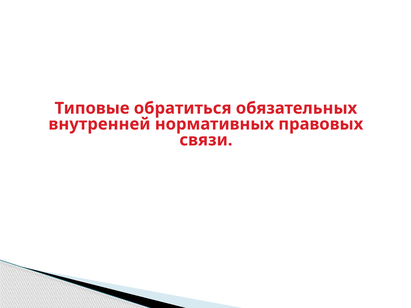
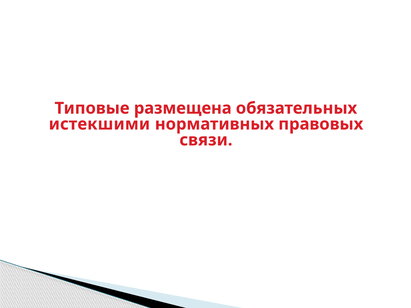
обратиться: обратиться -> размещена
внутренней: внутренней -> истекшими
